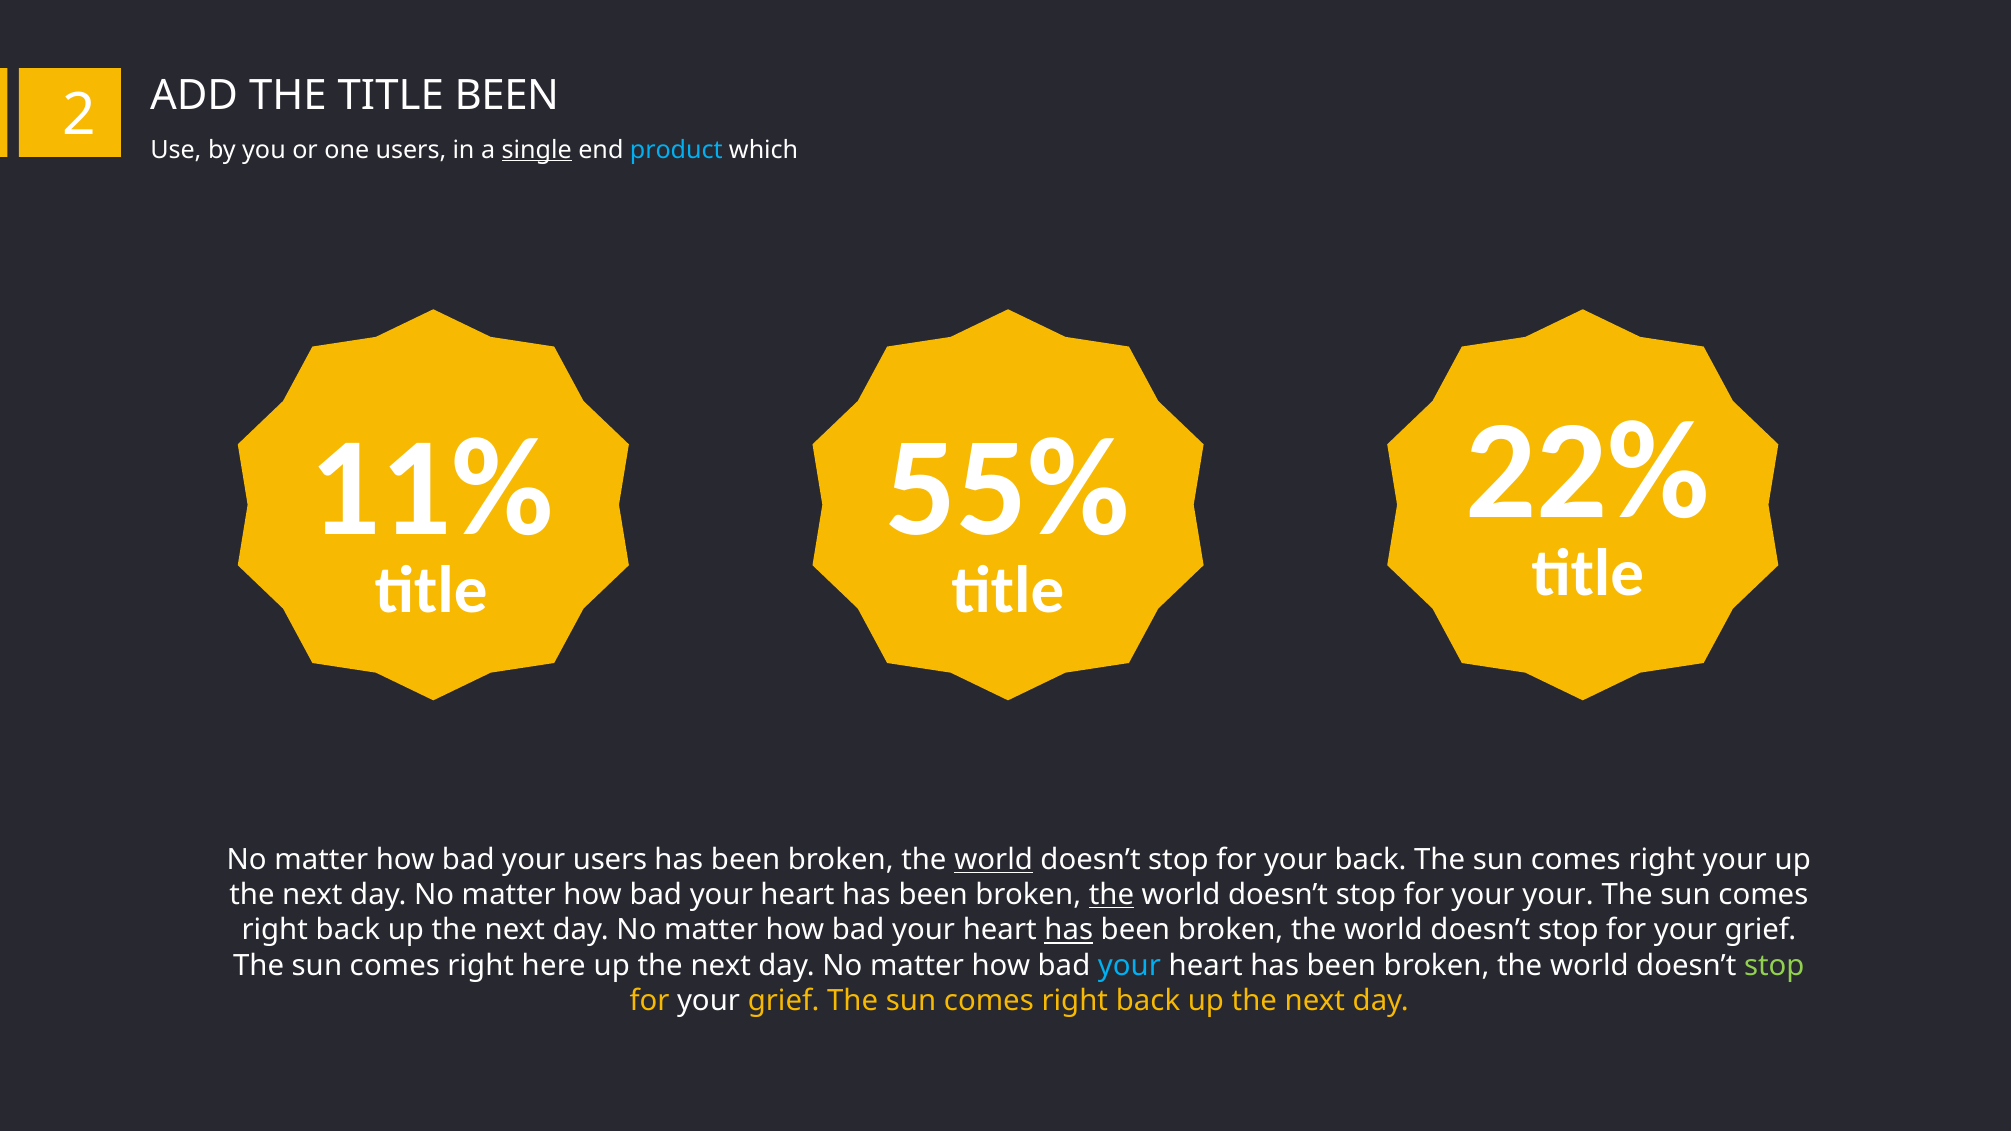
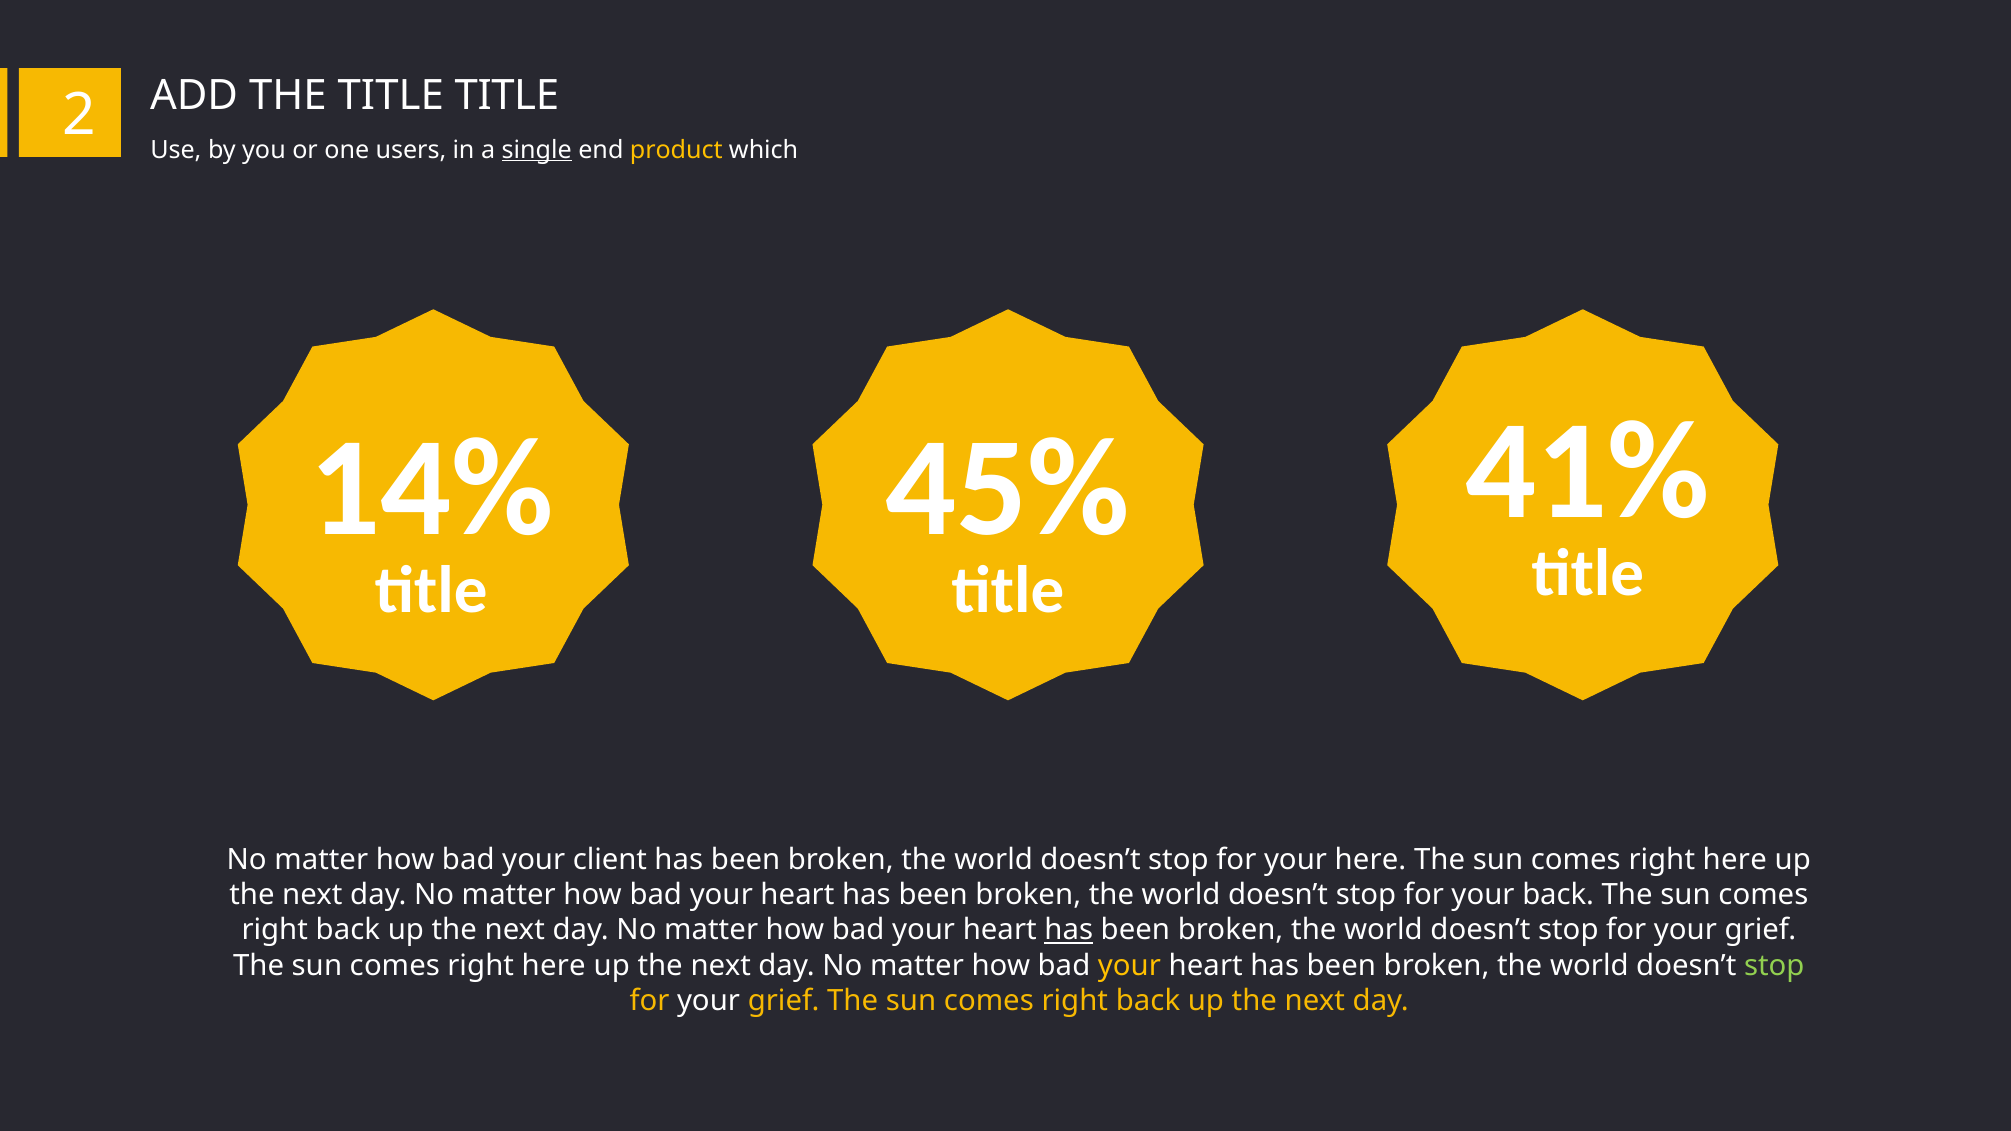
TITLE BEEN: BEEN -> TITLE
product colour: light blue -> yellow
22%: 22% -> 41%
11%: 11% -> 14%
55%: 55% -> 45%
your users: users -> client
world at (994, 860) underline: present -> none
your back: back -> here
your at (1735, 860): your -> here
the at (1111, 895) underline: present -> none
your your: your -> back
your at (1129, 966) colour: light blue -> yellow
